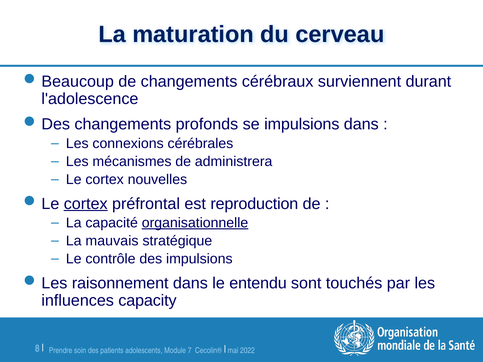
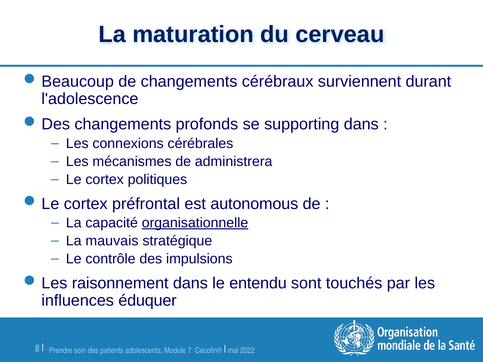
se impulsions: impulsions -> supporting
nouvelles: nouvelles -> politiques
cortex at (86, 204) underline: present -> none
reproduction: reproduction -> autonomous
capacity: capacity -> éduquer
